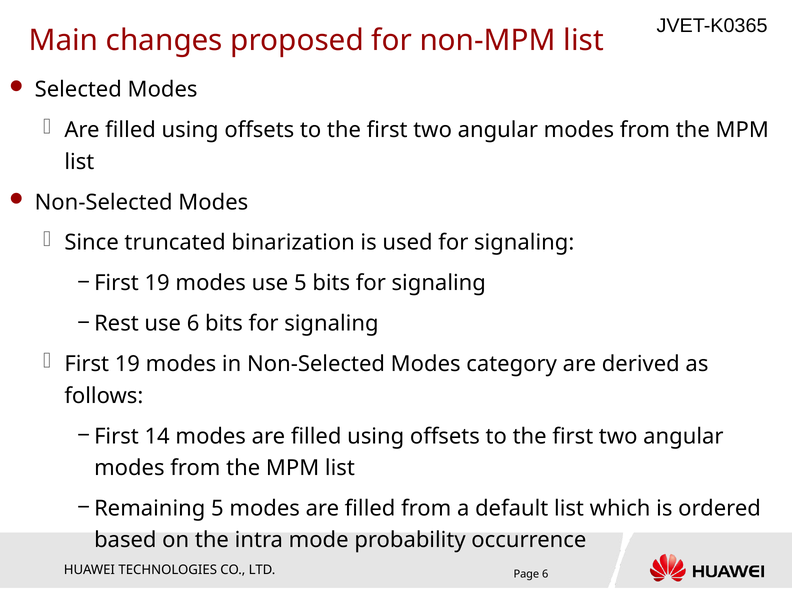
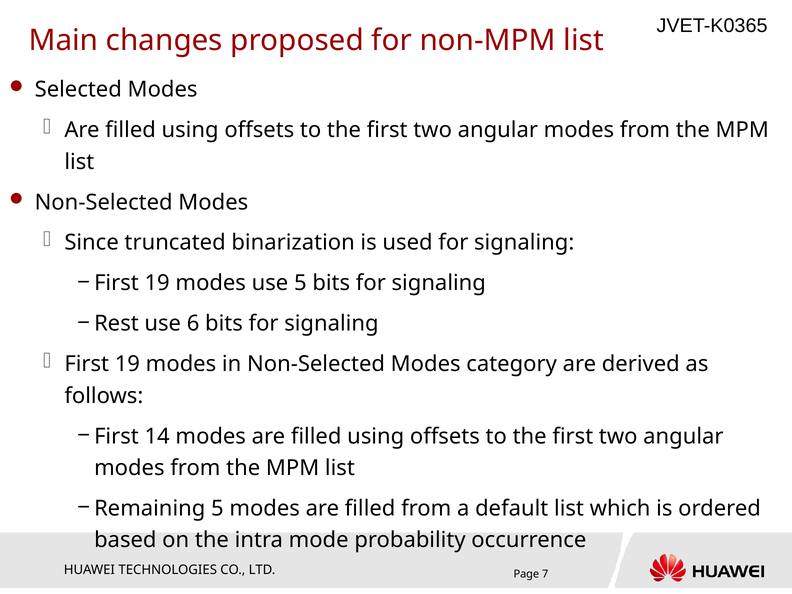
Page 6: 6 -> 7
